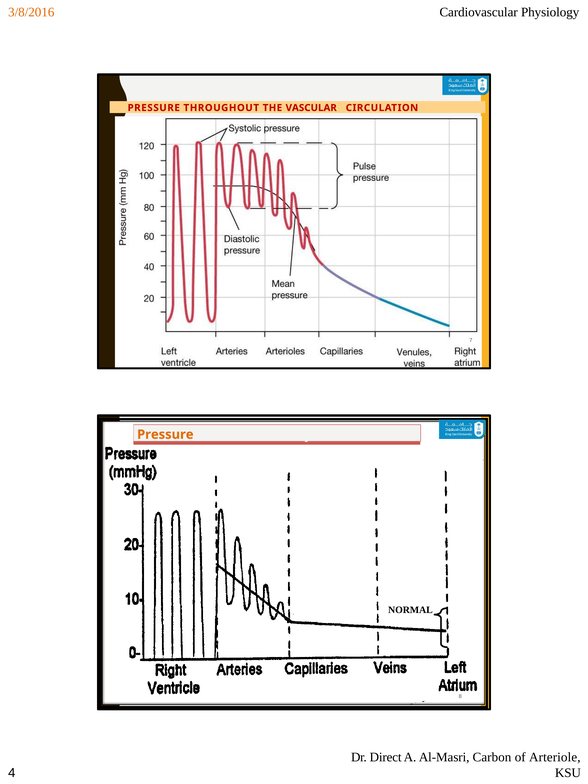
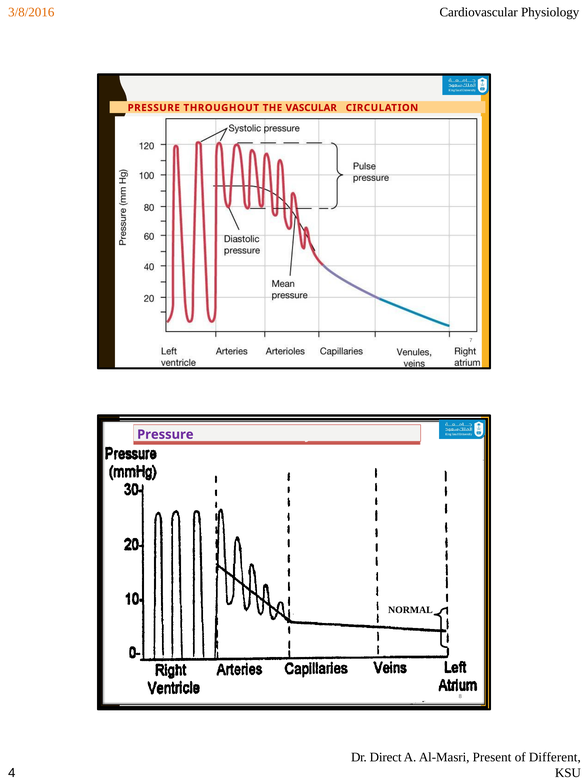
Pressure at (165, 434) colour: orange -> purple
Carbon: Carbon -> Present
Arteriole: Arteriole -> Different
